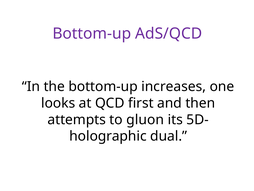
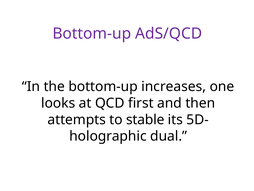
gluon: gluon -> stable
